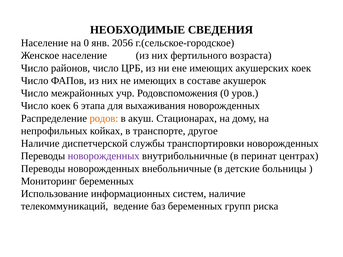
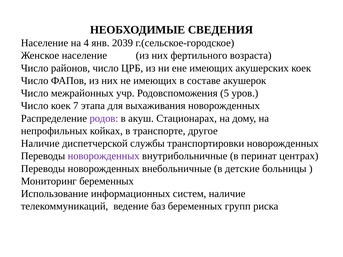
на 0: 0 -> 4
2056: 2056 -> 2039
Родовспоможения 0: 0 -> 5
6: 6 -> 7
родов colour: orange -> purple
